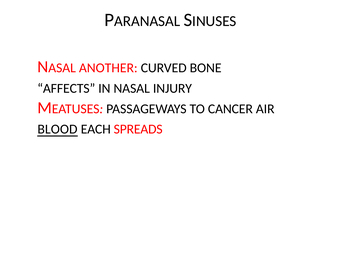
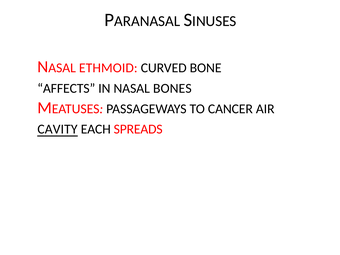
ANOTHER: ANOTHER -> ETHMOID
INJURY: INJURY -> BONES
BLOOD: BLOOD -> CAVITY
